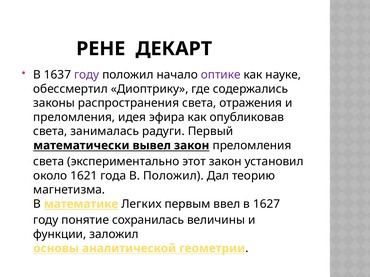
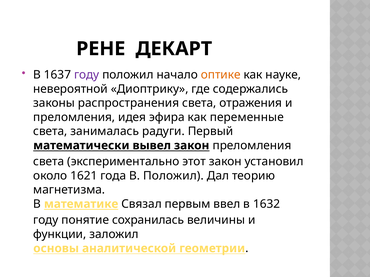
оптике colour: purple -> orange
обессмертил: обессмертил -> невероятной
опубликовав: опубликовав -> переменные
Легких: Легких -> Связал
1627: 1627 -> 1632
